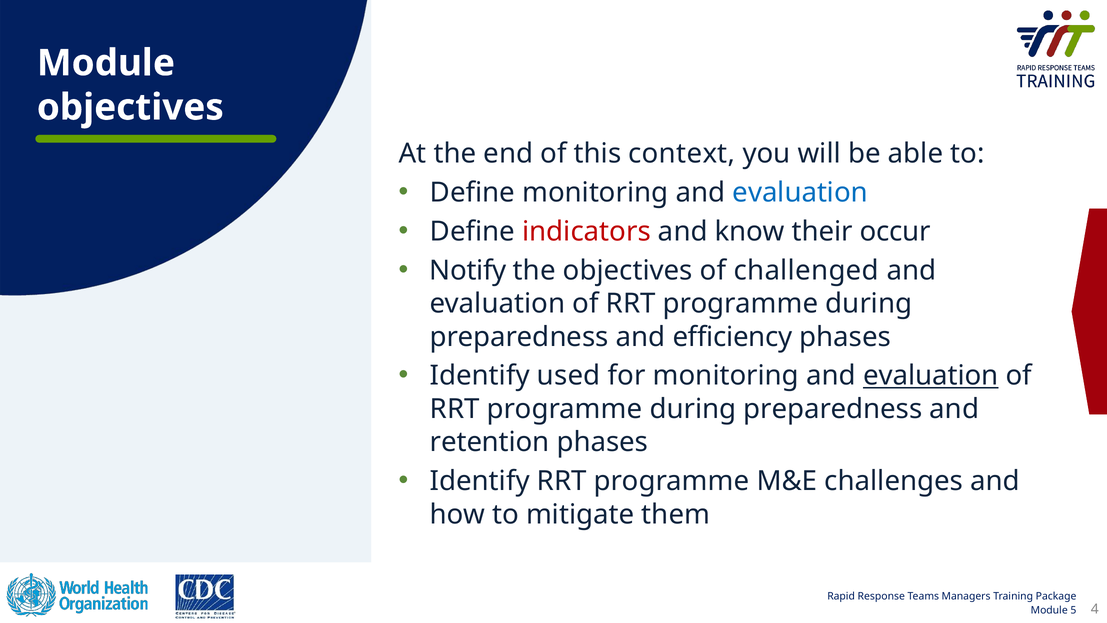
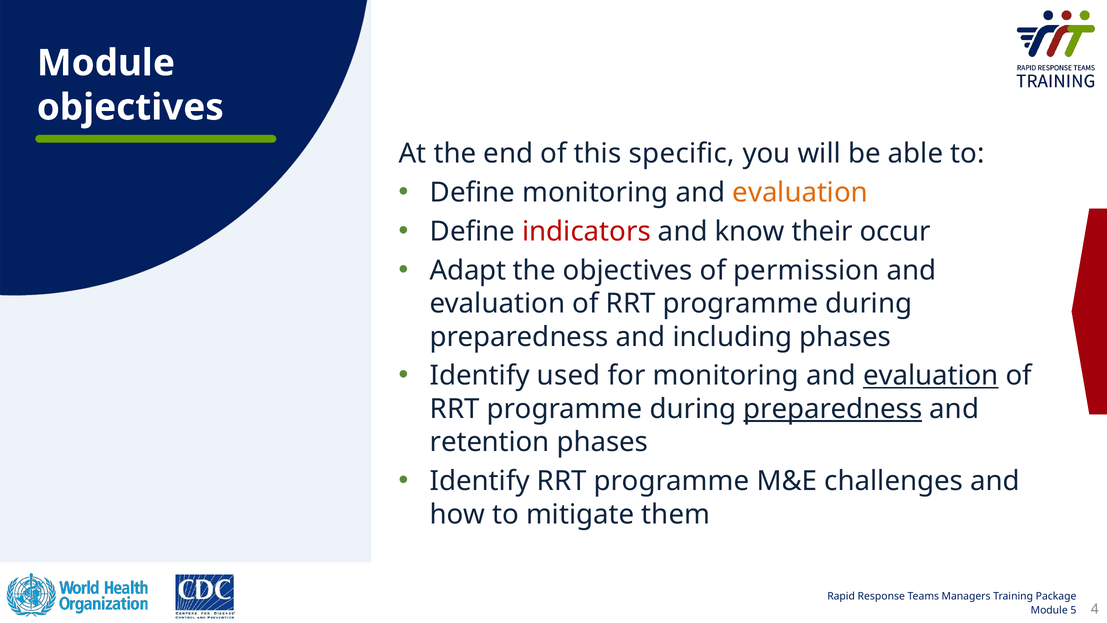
context: context -> specific
evaluation at (800, 192) colour: blue -> orange
Notify: Notify -> Adapt
challenged: challenged -> permission
efficiency: efficiency -> including
preparedness at (833, 409) underline: none -> present
